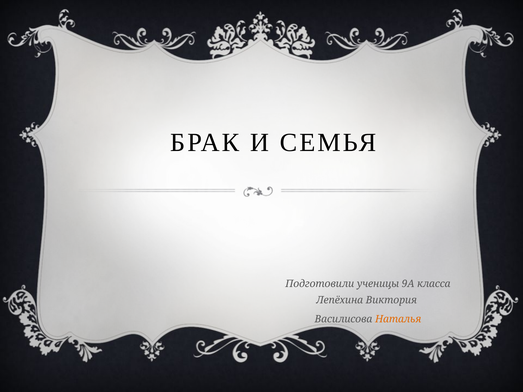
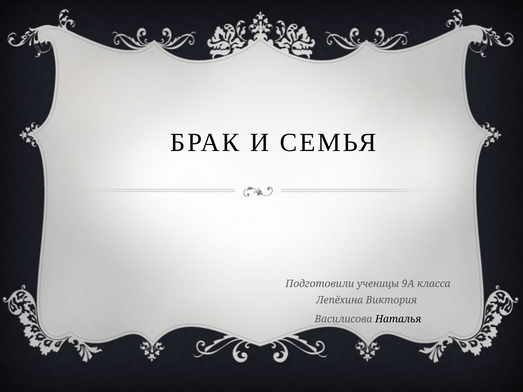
Наталья colour: orange -> black
